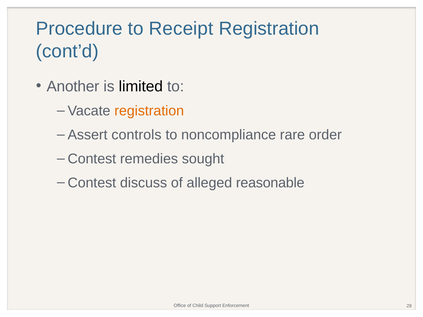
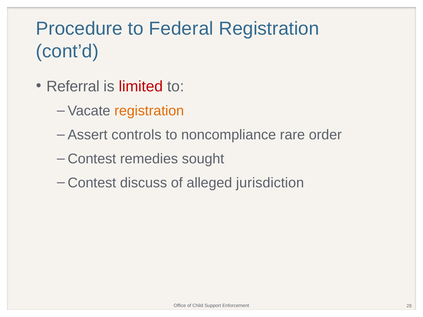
Receipt: Receipt -> Federal
Another: Another -> Referral
limited colour: black -> red
reasonable: reasonable -> jurisdiction
